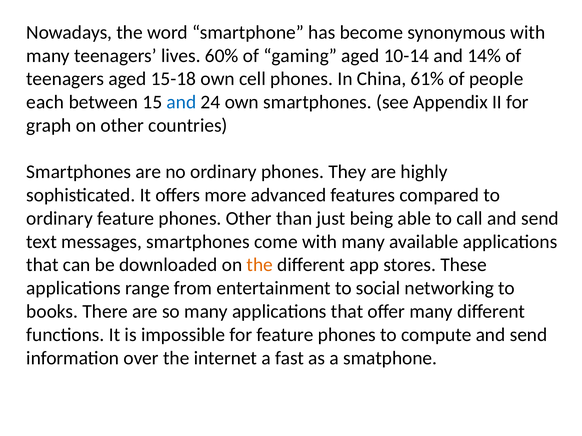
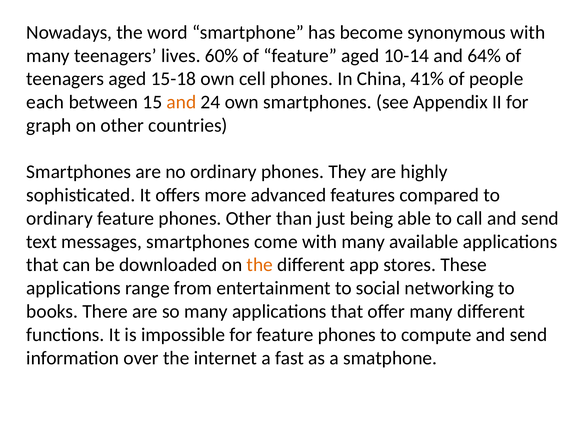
of gaming: gaming -> feature
14%: 14% -> 64%
61%: 61% -> 41%
and at (181, 102) colour: blue -> orange
